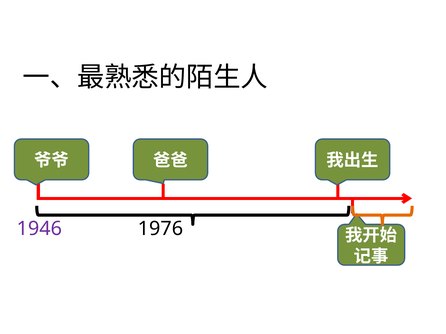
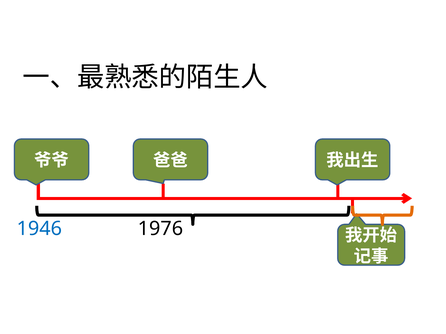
1946 colour: purple -> blue
